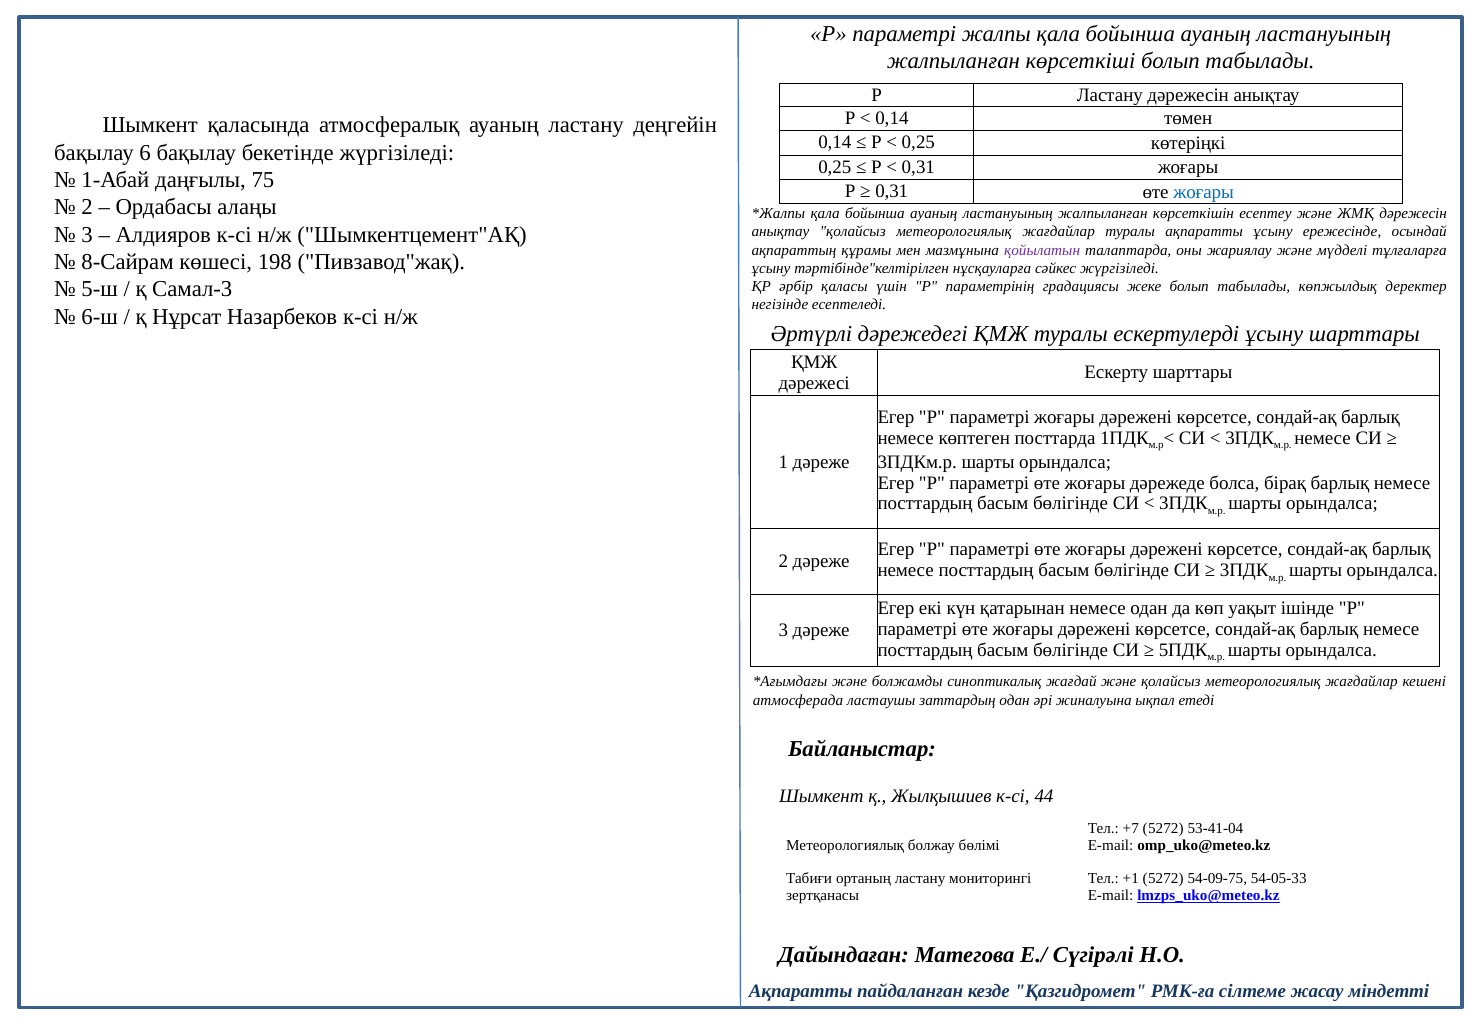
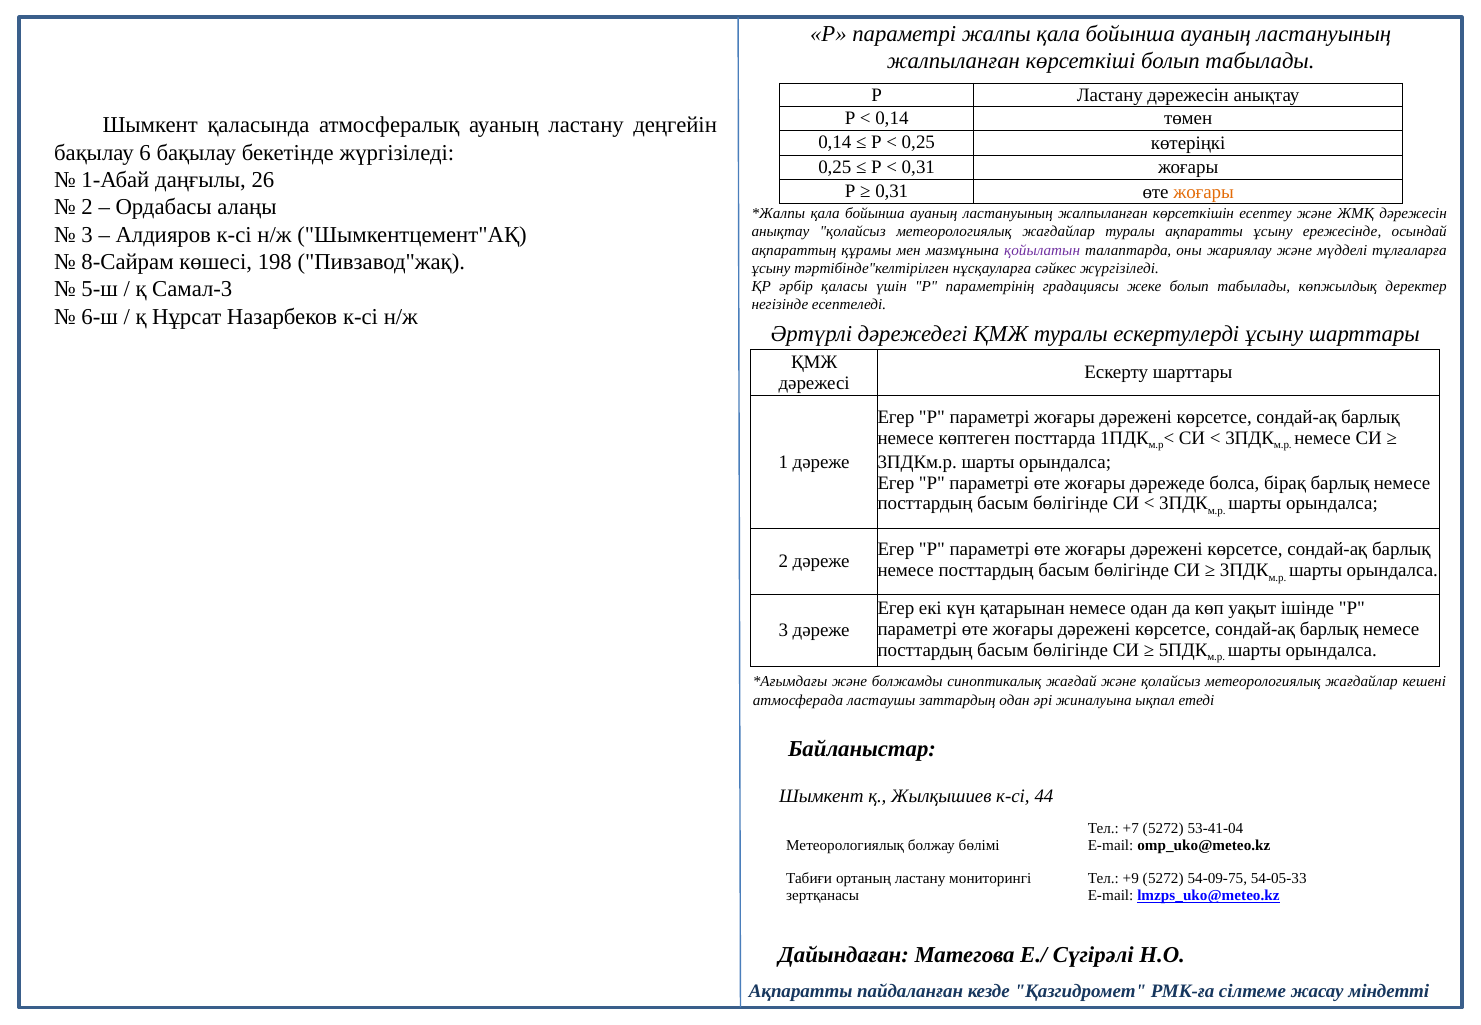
75: 75 -> 26
жоғары at (1204, 192) colour: blue -> orange
+1: +1 -> +9
